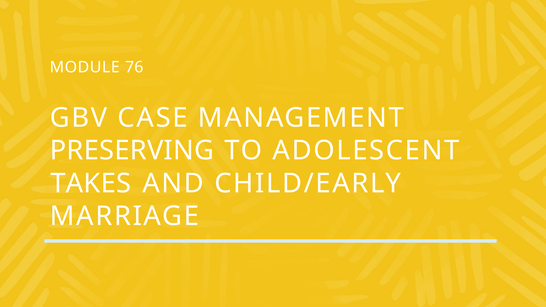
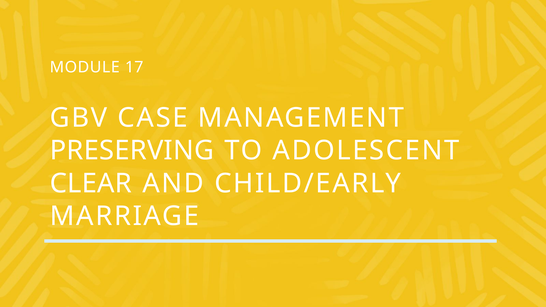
76: 76 -> 17
TAKES: TAKES -> CLEAR
